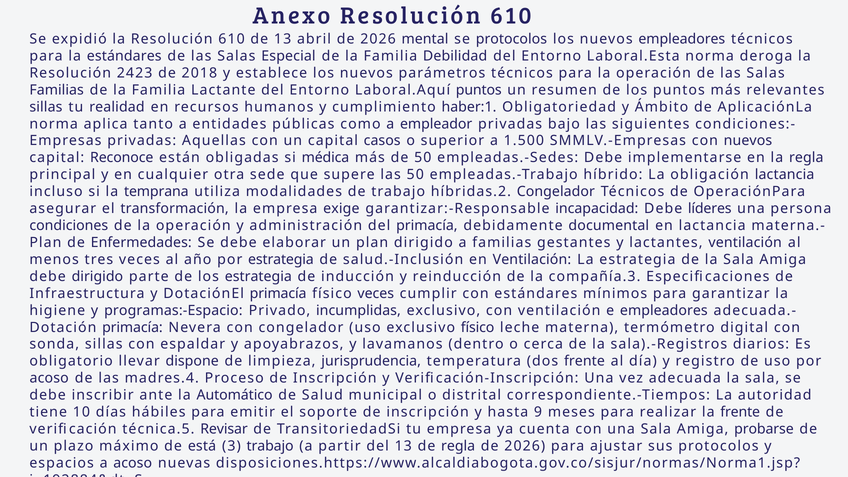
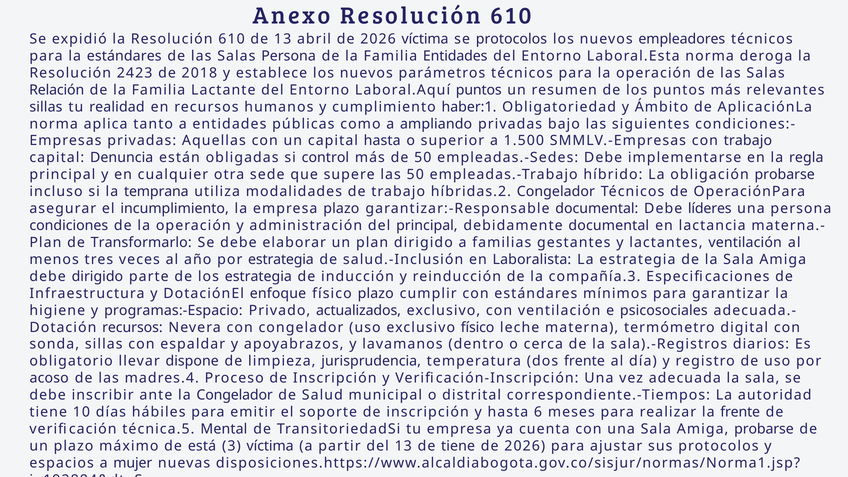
2026 mental: mental -> víctima
Salas Especial: Especial -> Persona
Familia Debilidad: Debilidad -> Entidades
Familias at (57, 90): Familias -> Relación
empleador: empleador -> ampliando
capital casos: casos -> hasta
con nuevos: nuevos -> trabajo
Reconoce: Reconoce -> Denuncia
médica: médica -> control
obligación lactancia: lactancia -> probarse
transformación: transformación -> incumplimiento
empresa exige: exige -> plazo
garantizar:-Responsable incapacidad: incapacidad -> documental
del primacía: primacía -> principal
Enfermedades: Enfermedades -> Transformarlo
en Ventilación: Ventilación -> Laboralista
DotaciónEl primacía: primacía -> enfoque
físico veces: veces -> plazo
incumplidas: incumplidas -> actualizados
e empleadores: empleadores -> psicosociales
primacía at (132, 327): primacía -> recursos
la Automático: Automático -> Congelador
9: 9 -> 6
Revisar: Revisar -> Mental
3 trabajo: trabajo -> víctima
de regla: regla -> tiene
a acoso: acoso -> mujer
